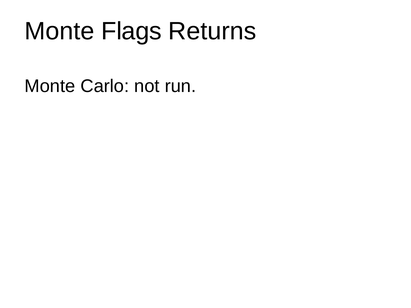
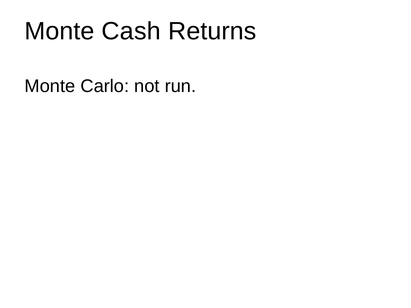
Flags: Flags -> Cash
